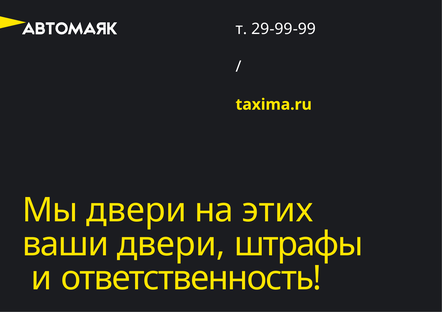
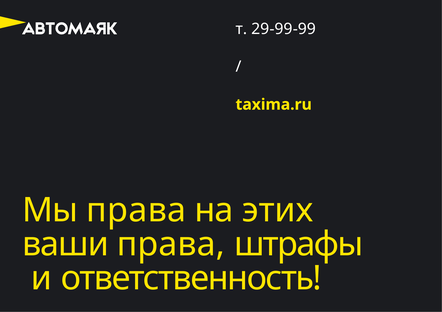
Мы двери: двери -> права
ваши двери: двери -> права
